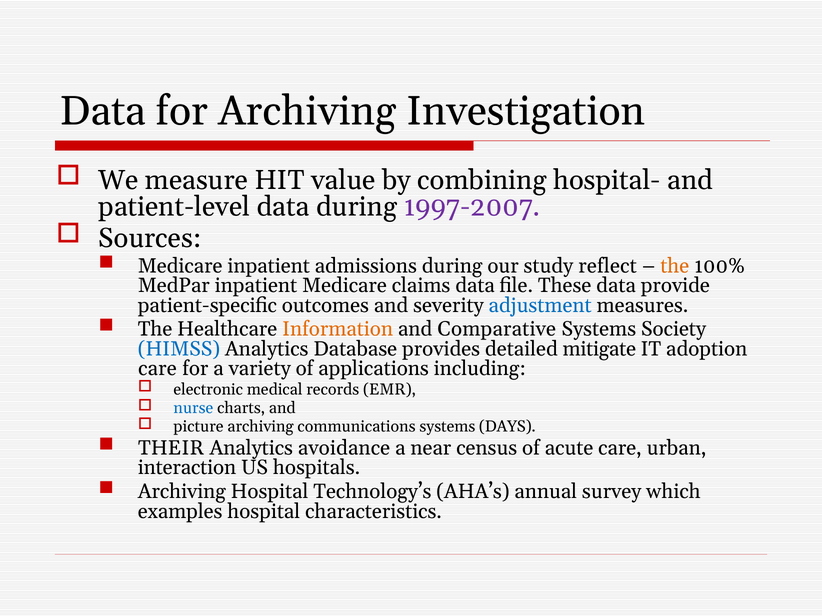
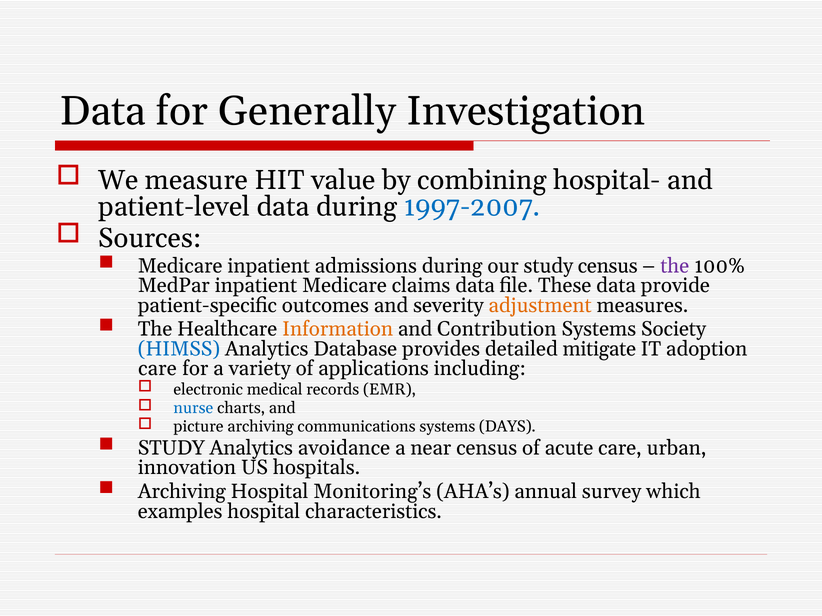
for Archiving: Archiving -> Generally
1997-2007 colour: purple -> blue
study reflect: reflect -> census
the at (675, 266) colour: orange -> purple
adjustment colour: blue -> orange
Comparative: Comparative -> Contribution
THEIR at (171, 448): THEIR -> STUDY
interaction: interaction -> innovation
Technology’s: Technology’s -> Monitoring’s
